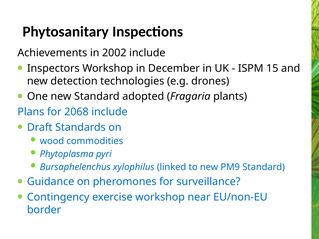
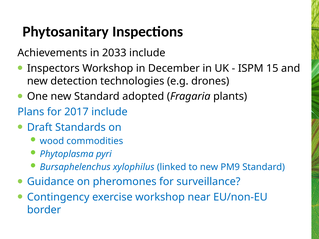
2002: 2002 -> 2033
2068: 2068 -> 2017
